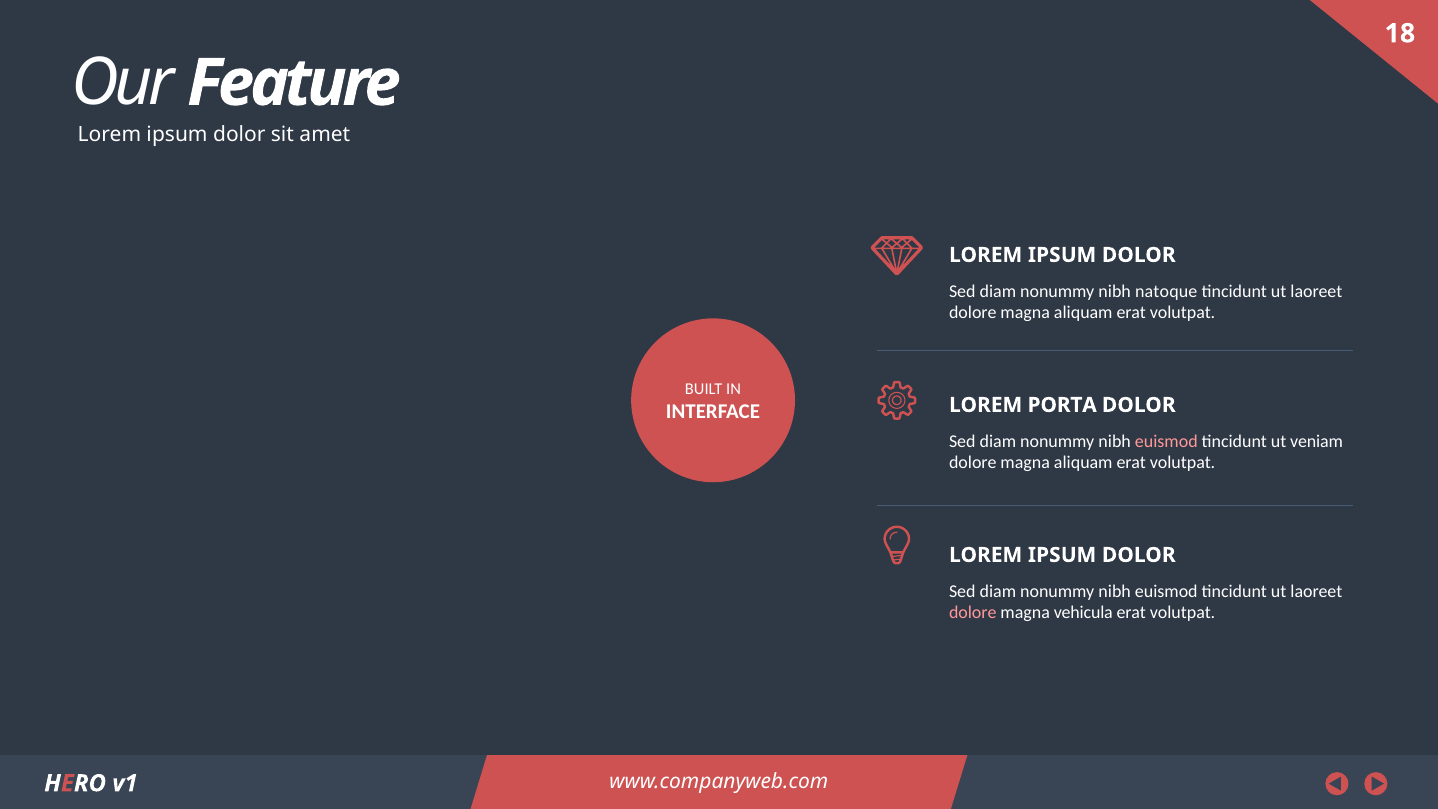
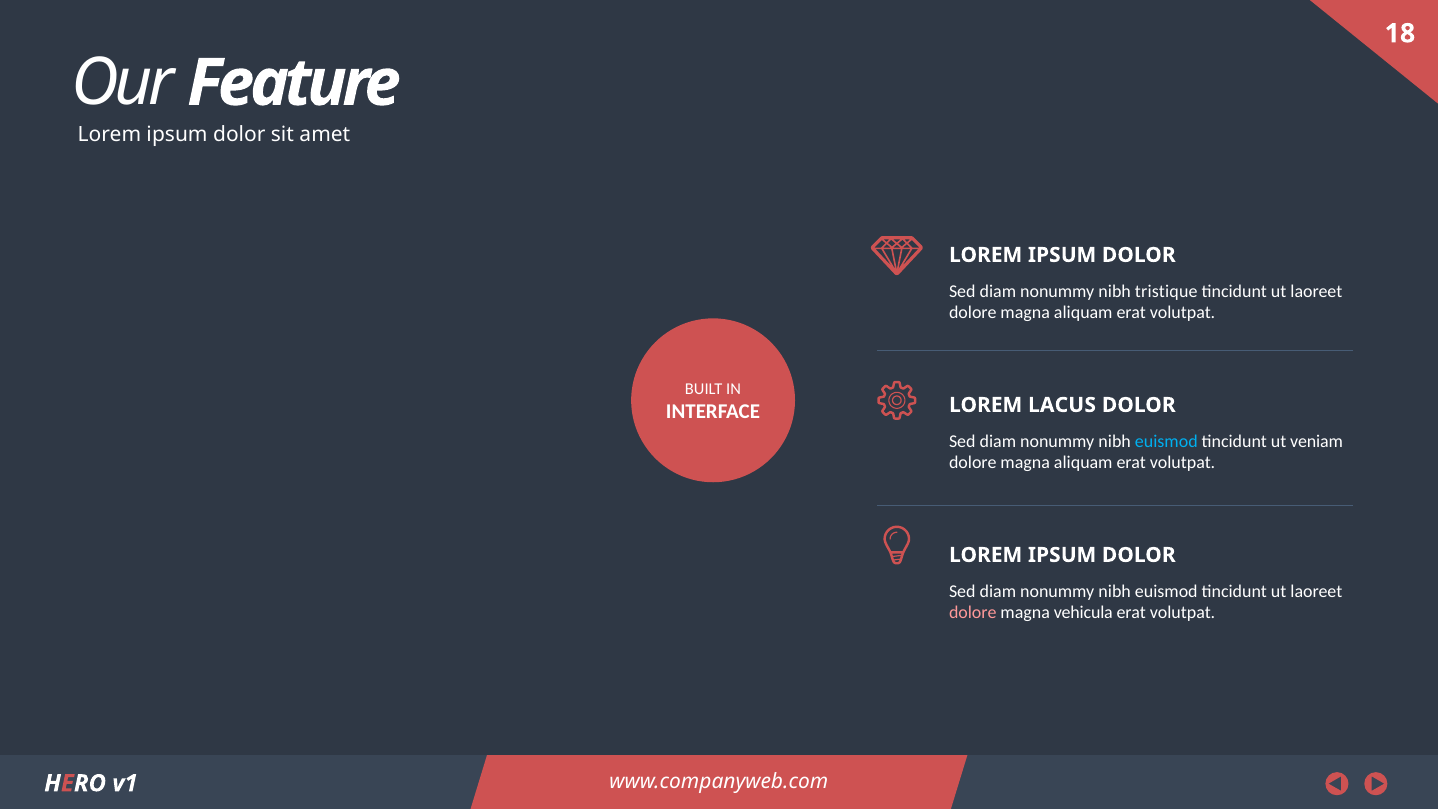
natoque: natoque -> tristique
PORTA: PORTA -> LACUS
euismod at (1166, 441) colour: pink -> light blue
